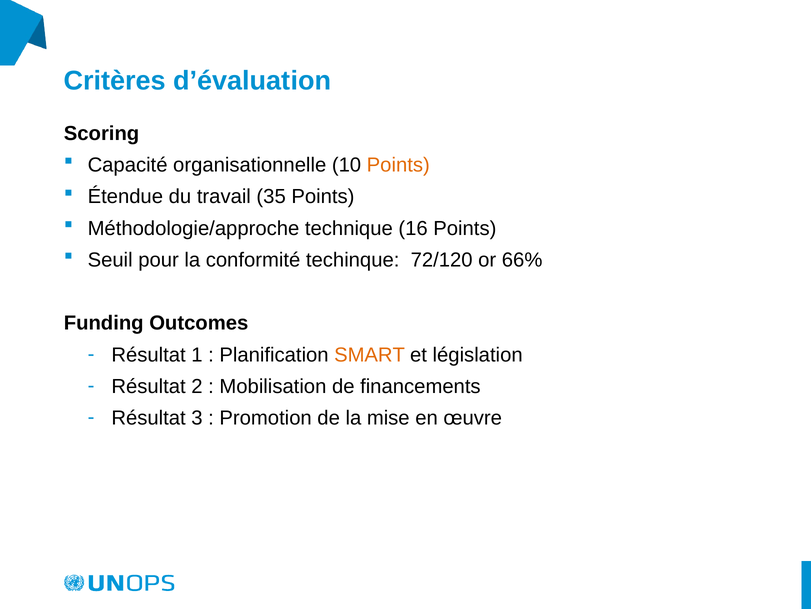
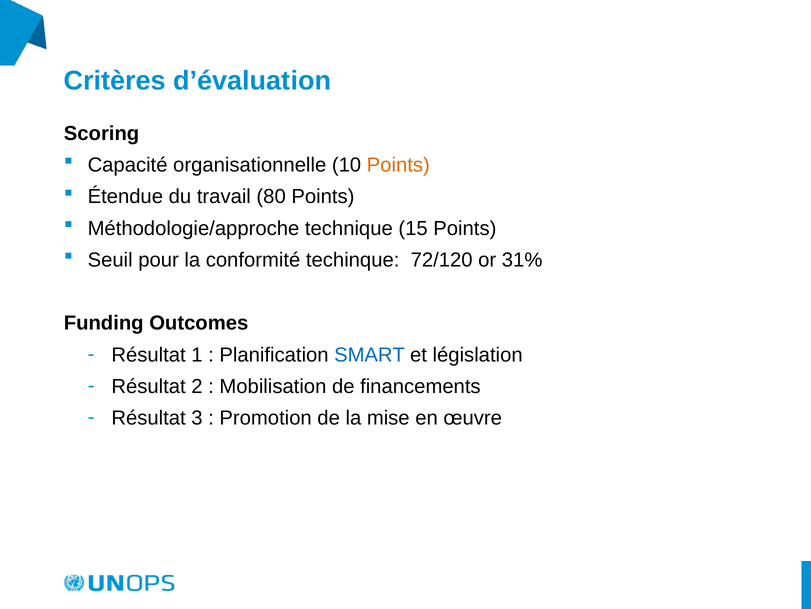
35: 35 -> 80
16: 16 -> 15
66%: 66% -> 31%
SMART colour: orange -> blue
